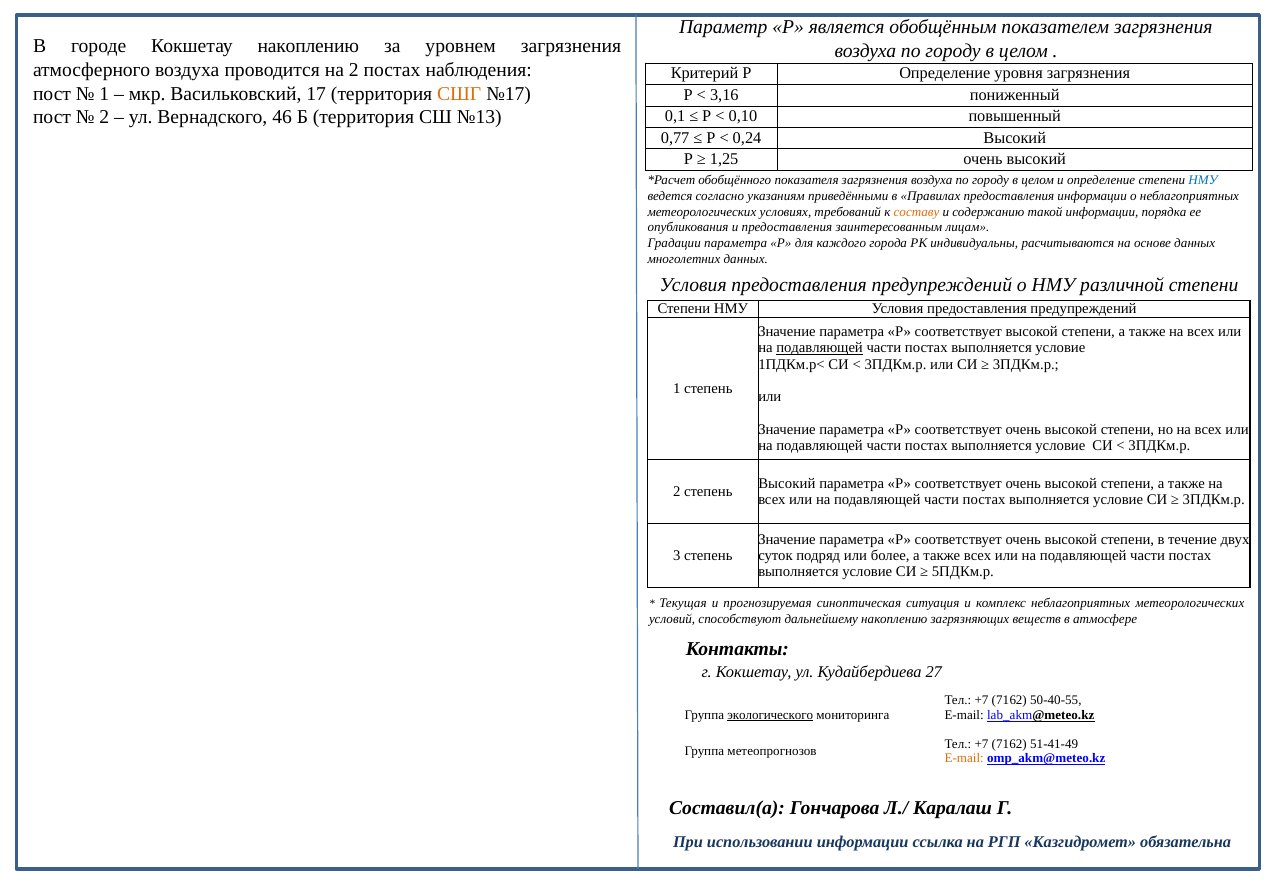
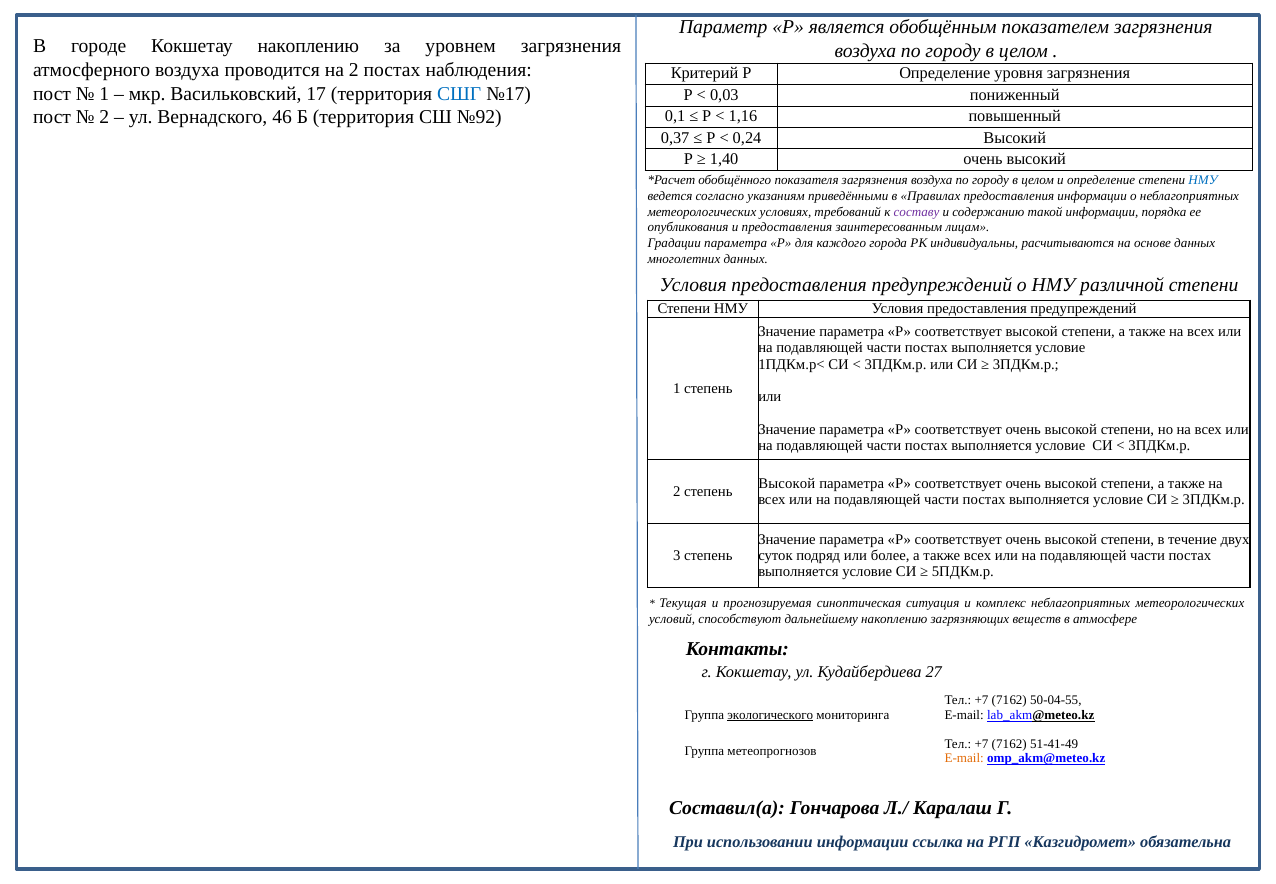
СШГ colour: orange -> blue
3,16: 3,16 -> 0,03
№13: №13 -> №92
0,10: 0,10 -> 1,16
0,77: 0,77 -> 0,37
1,25: 1,25 -> 1,40
составу colour: orange -> purple
подавляющей at (820, 348) underline: present -> none
Высокий at (787, 483): Высокий -> Высокой
50-40-55: 50-40-55 -> 50-04-55
